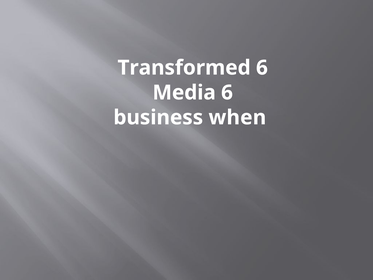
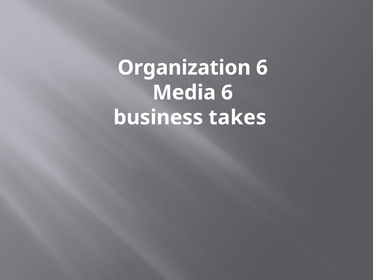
Transformed: Transformed -> Organization
when: when -> takes
